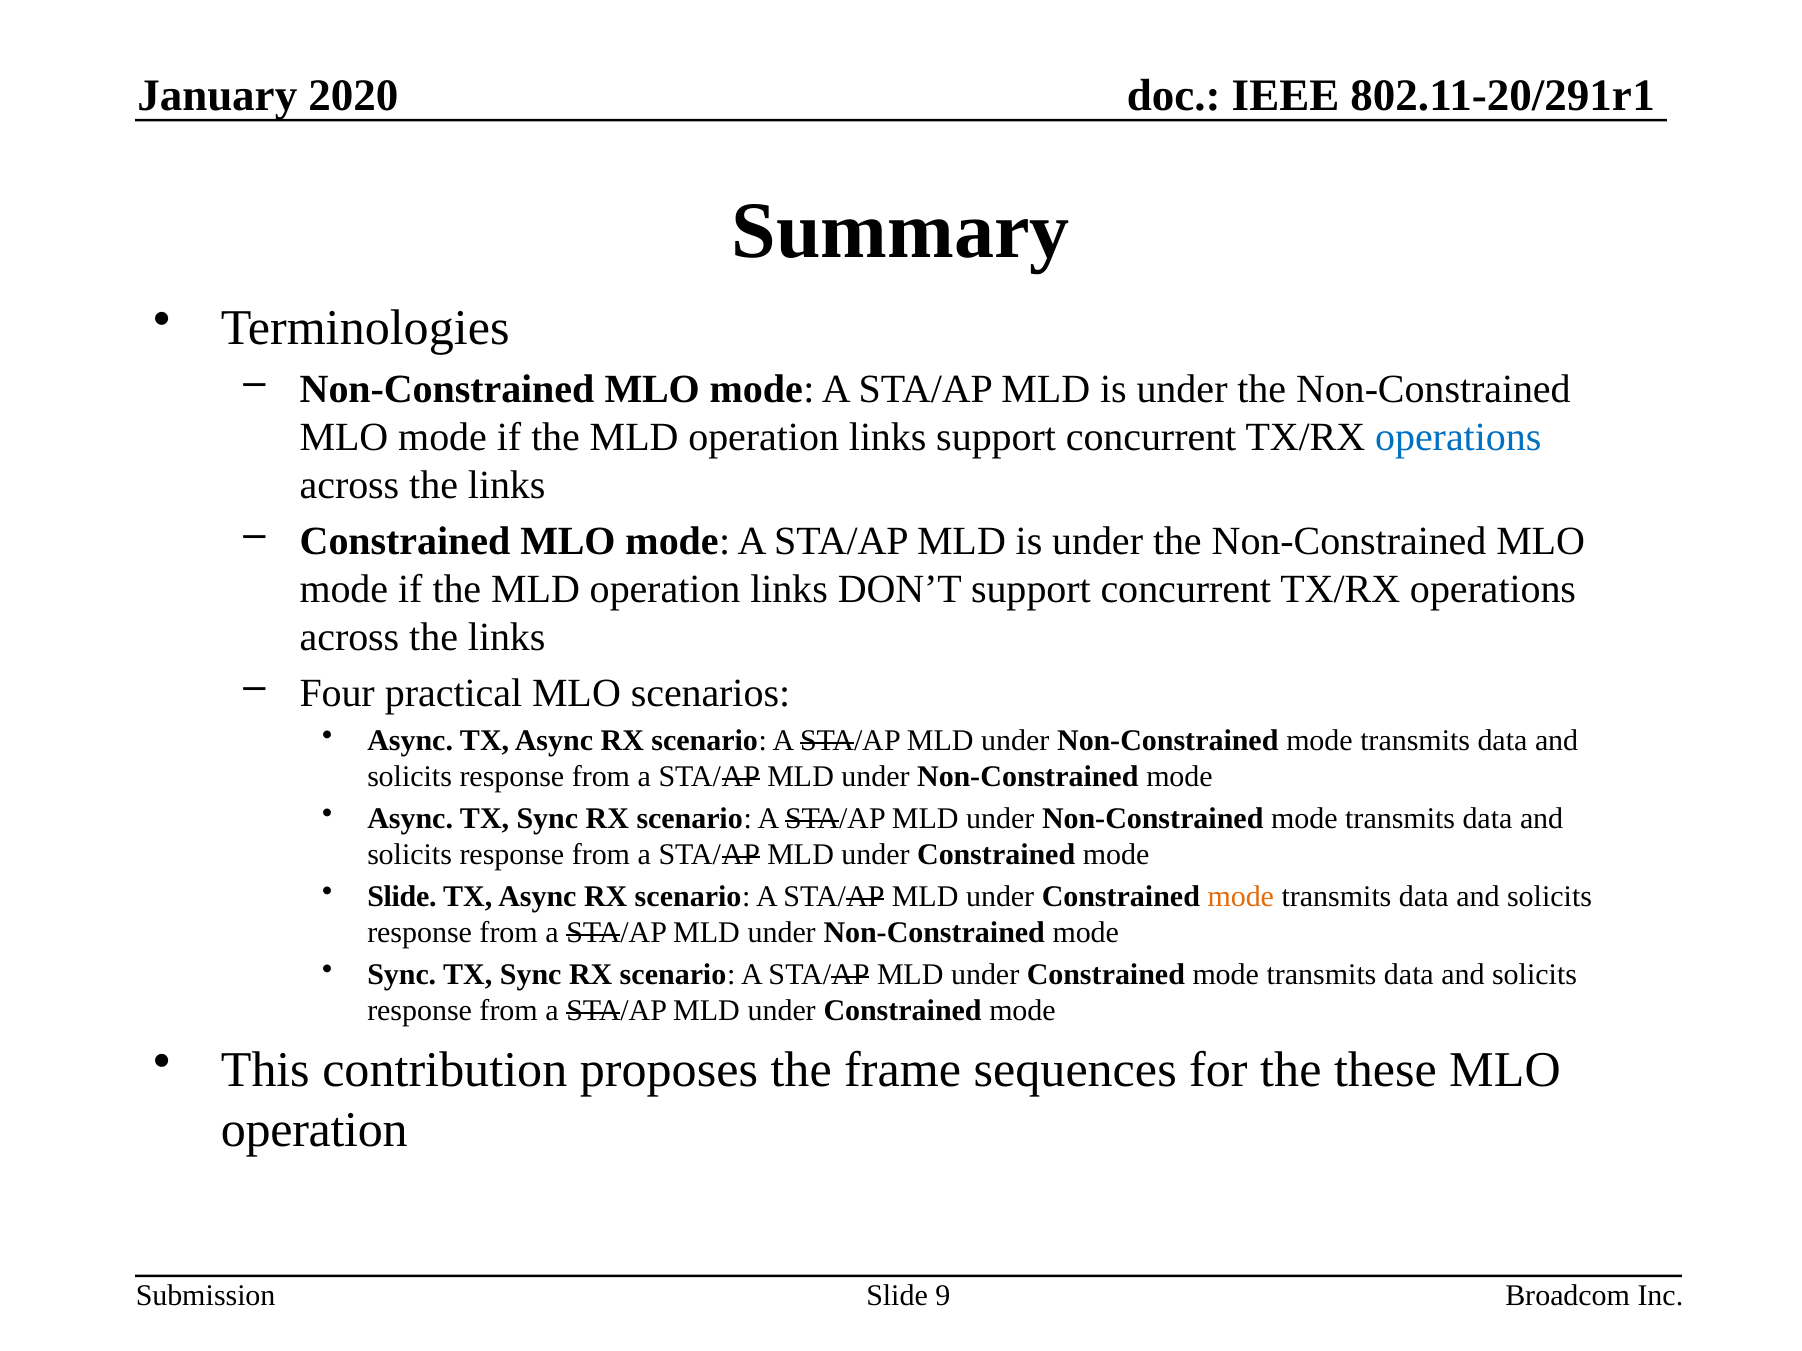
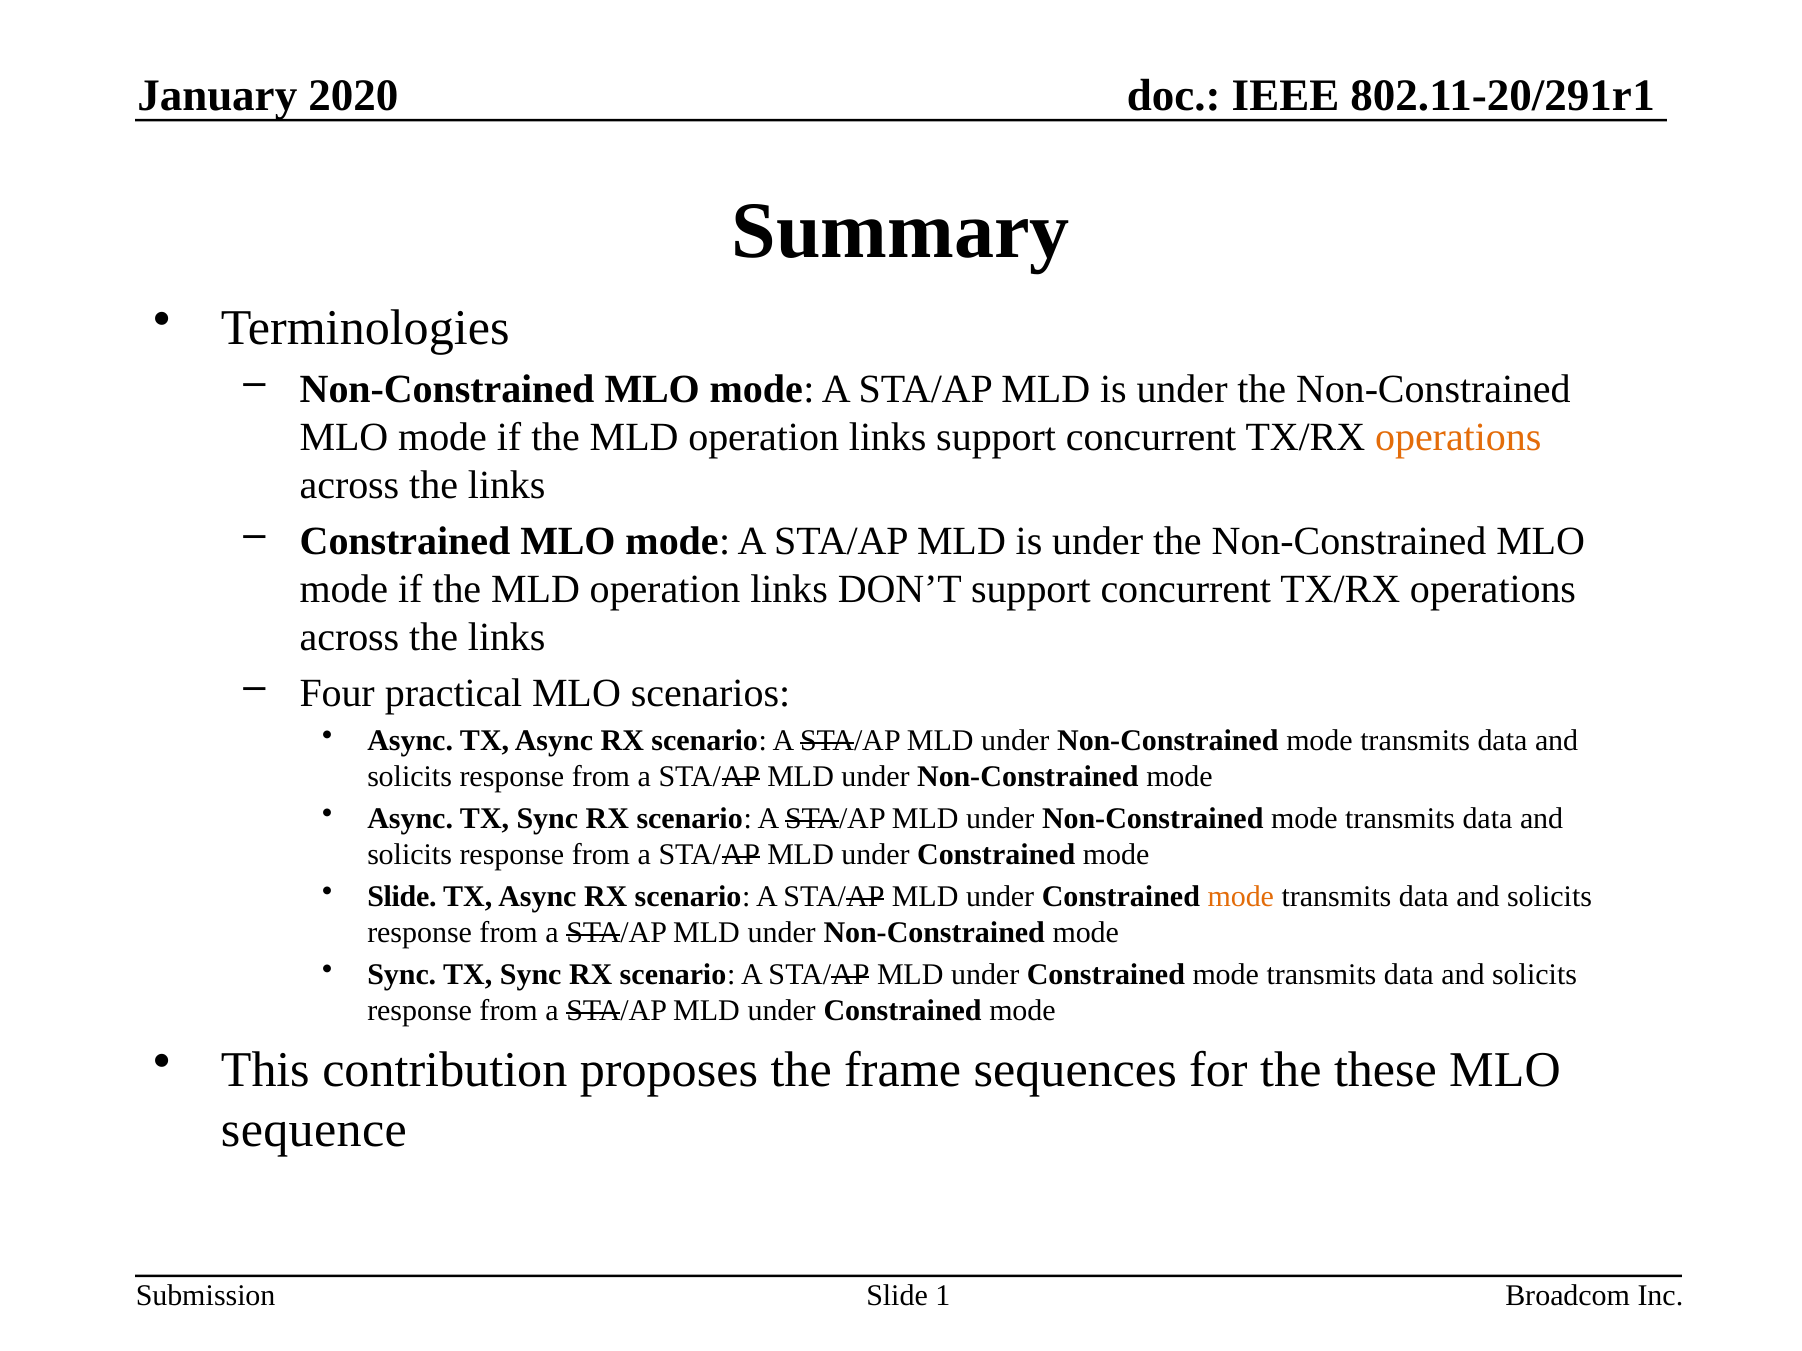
operations at (1458, 437) colour: blue -> orange
operation at (314, 1131): operation -> sequence
9: 9 -> 1
